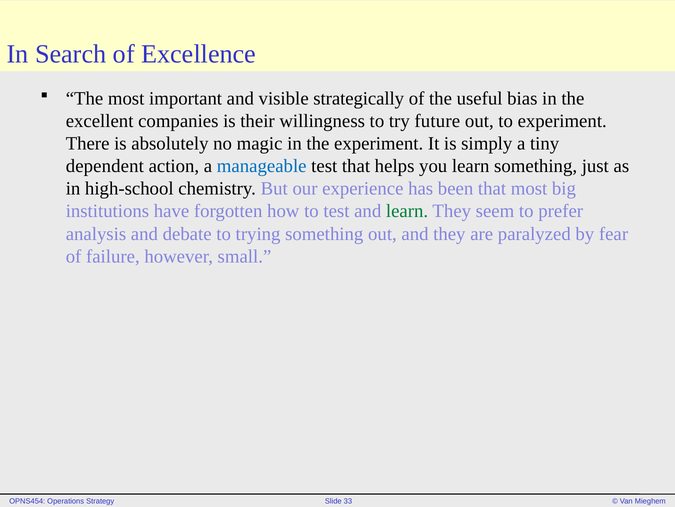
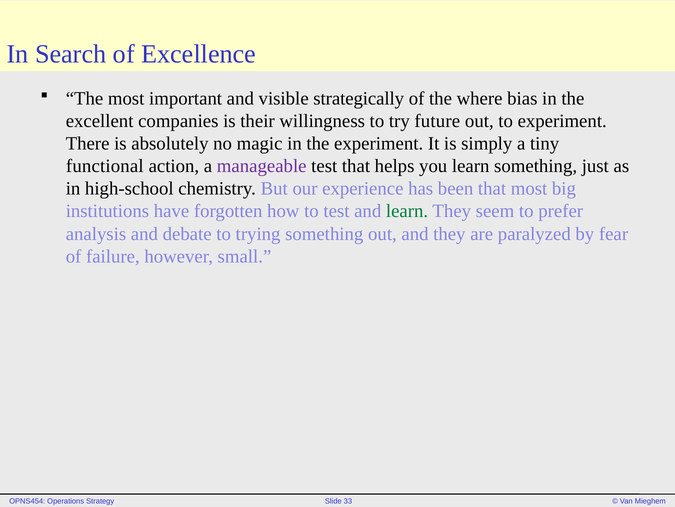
useful: useful -> where
dependent: dependent -> functional
manageable colour: blue -> purple
